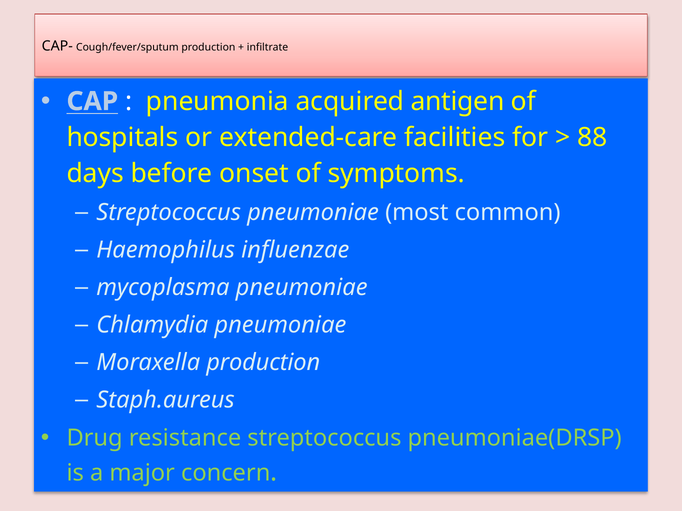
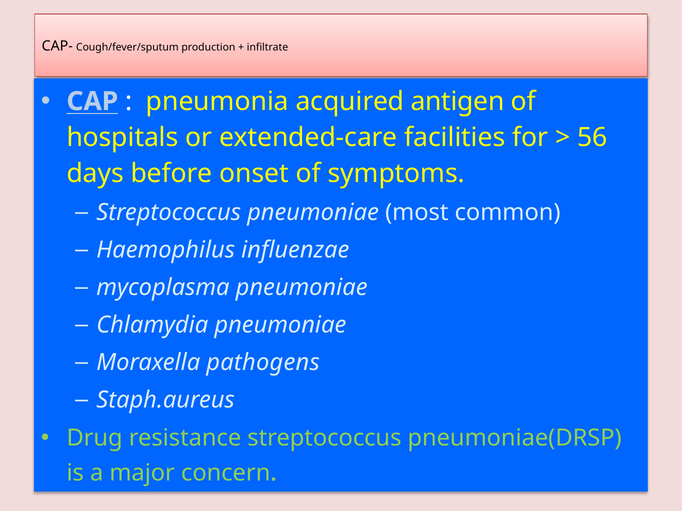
88: 88 -> 56
Moraxella production: production -> pathogens
